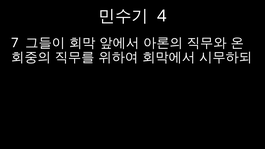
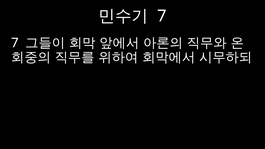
4 at (162, 16): 4 -> 7
